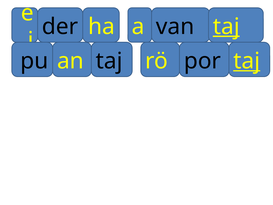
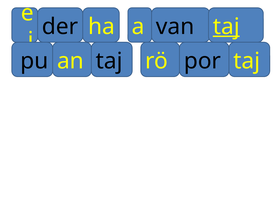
taj at (247, 61) underline: present -> none
